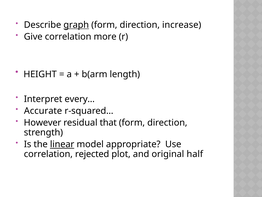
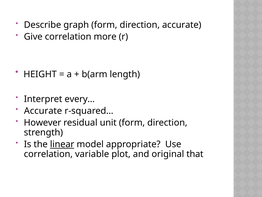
graph underline: present -> none
direction increase: increase -> accurate
that: that -> unit
rejected: rejected -> variable
half: half -> that
